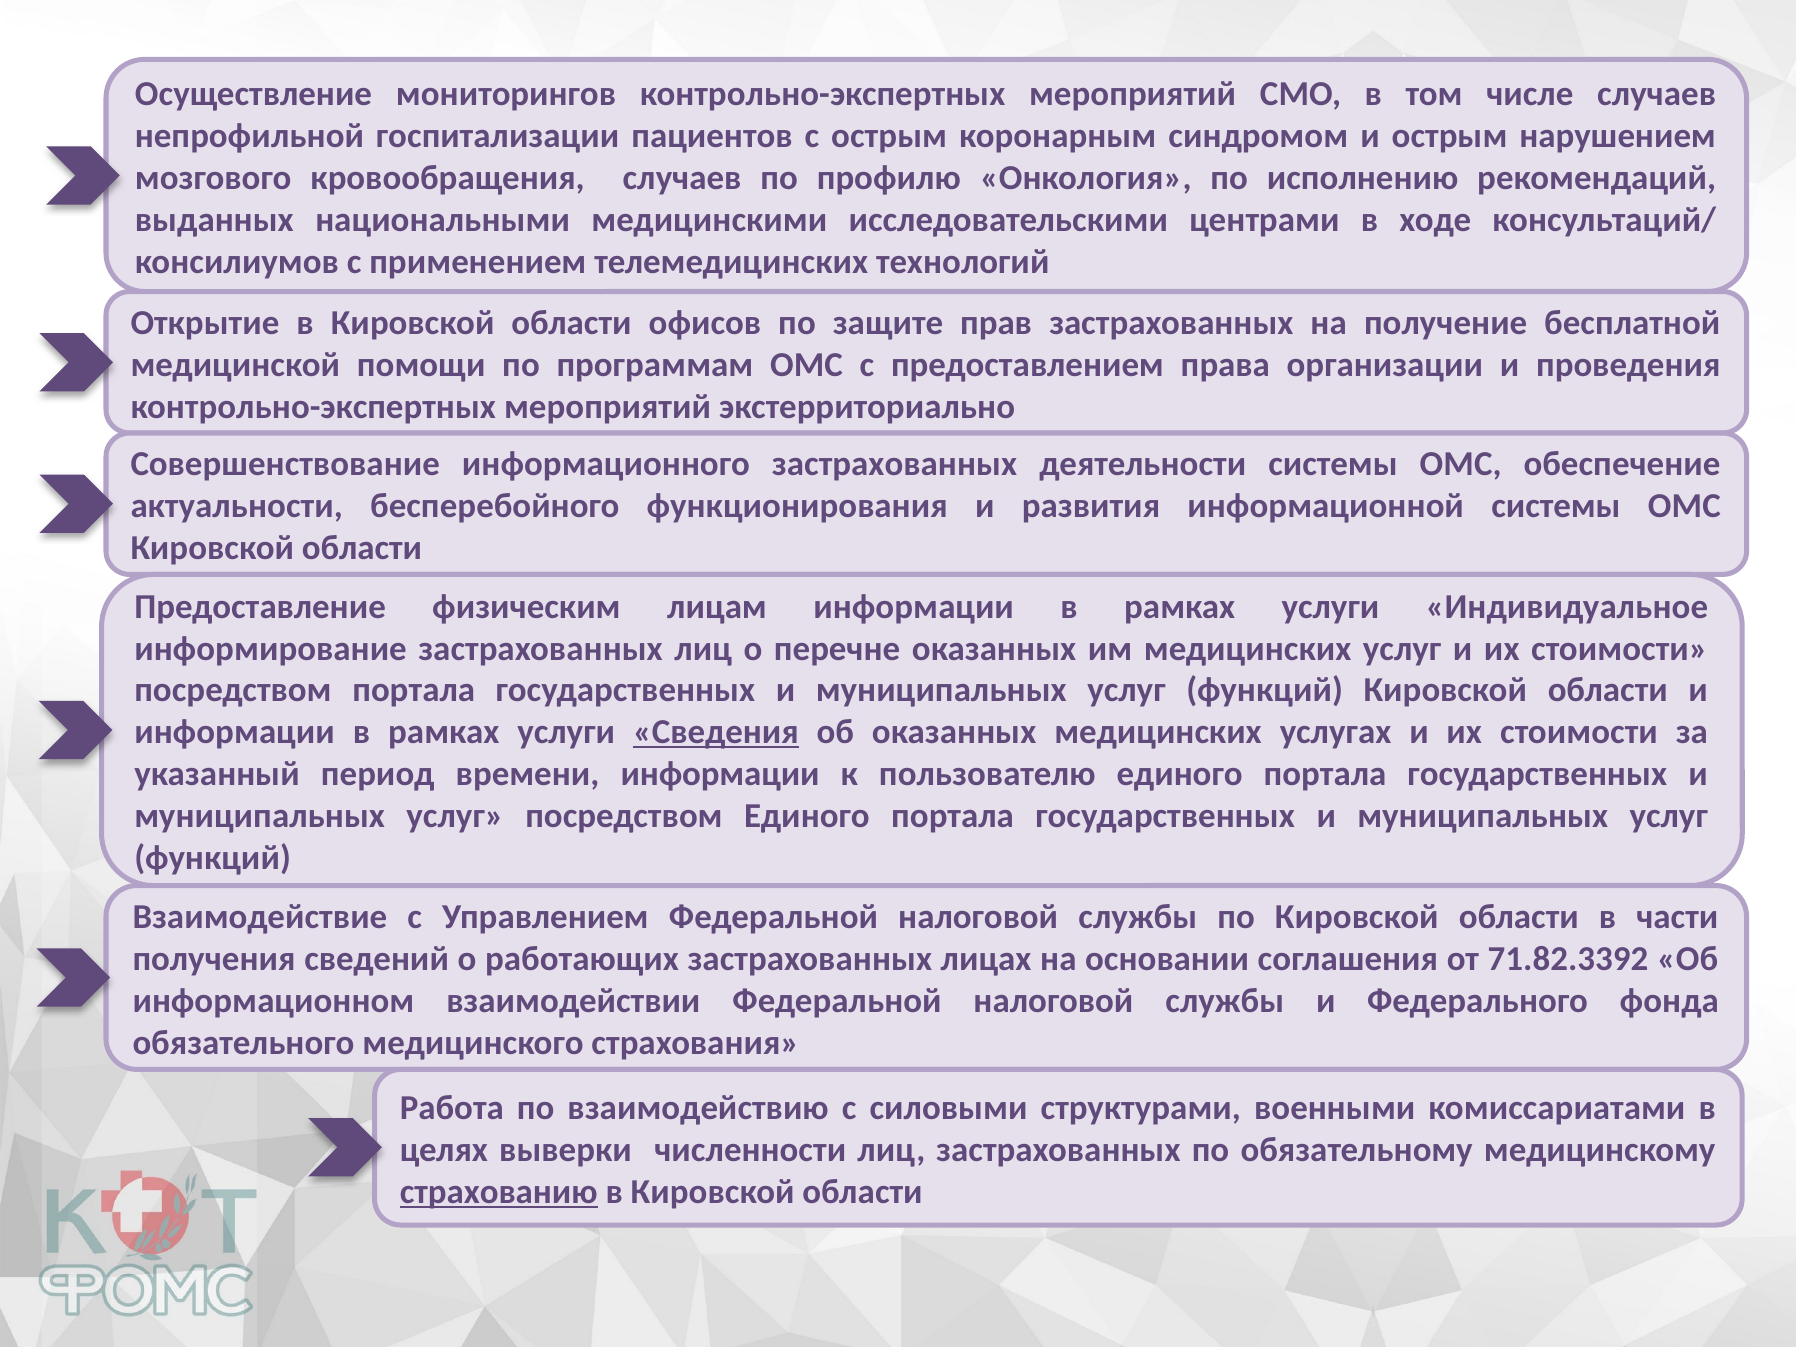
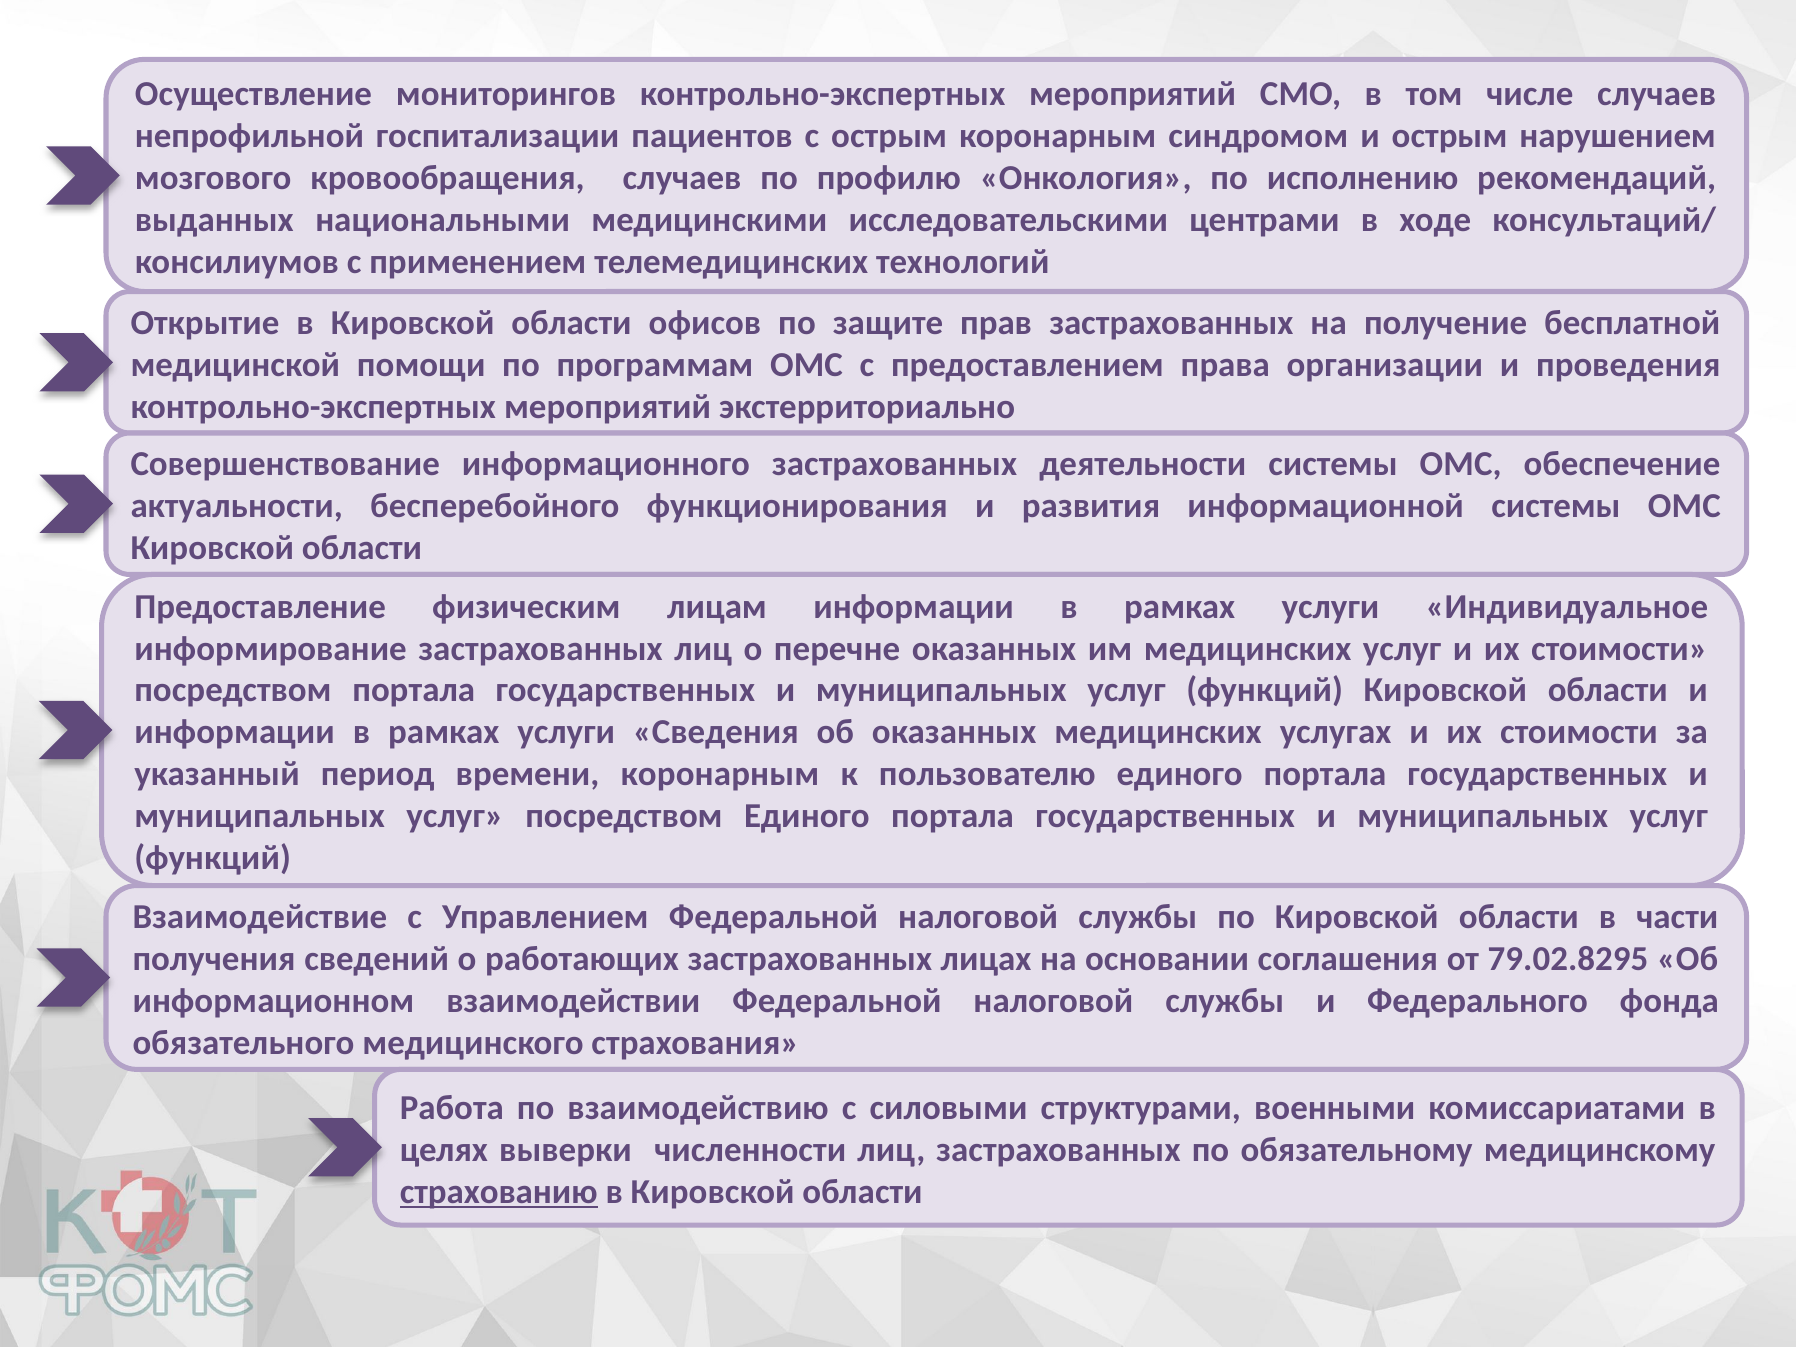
Сведения underline: present -> none
времени информации: информации -> коронарным
71.82.3392: 71.82.3392 -> 79.02.8295
